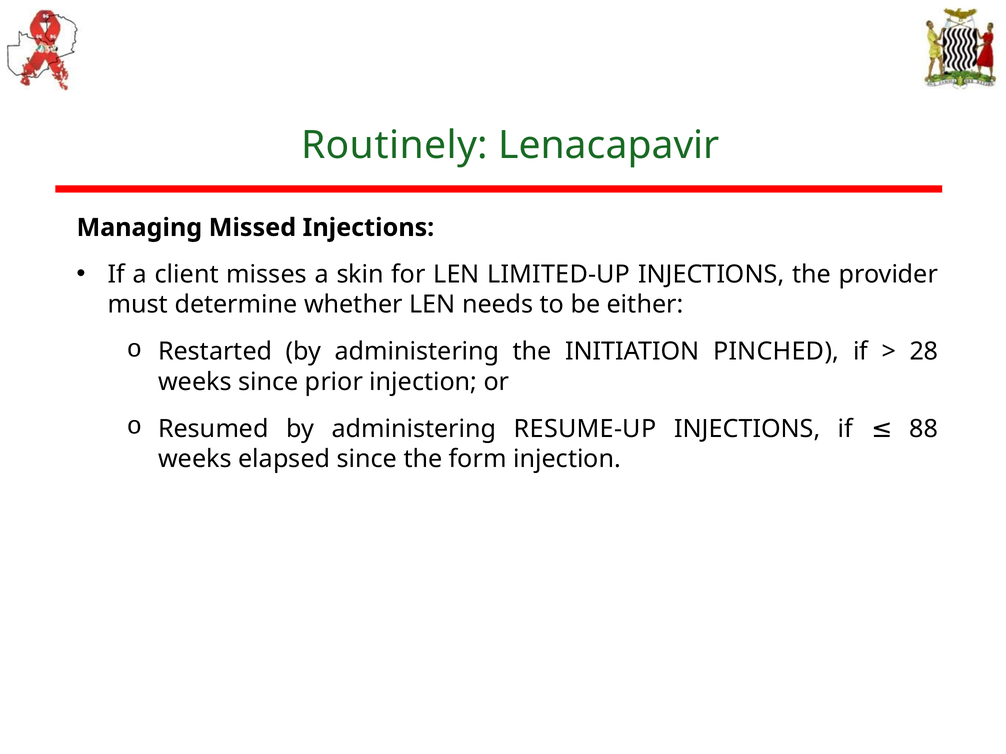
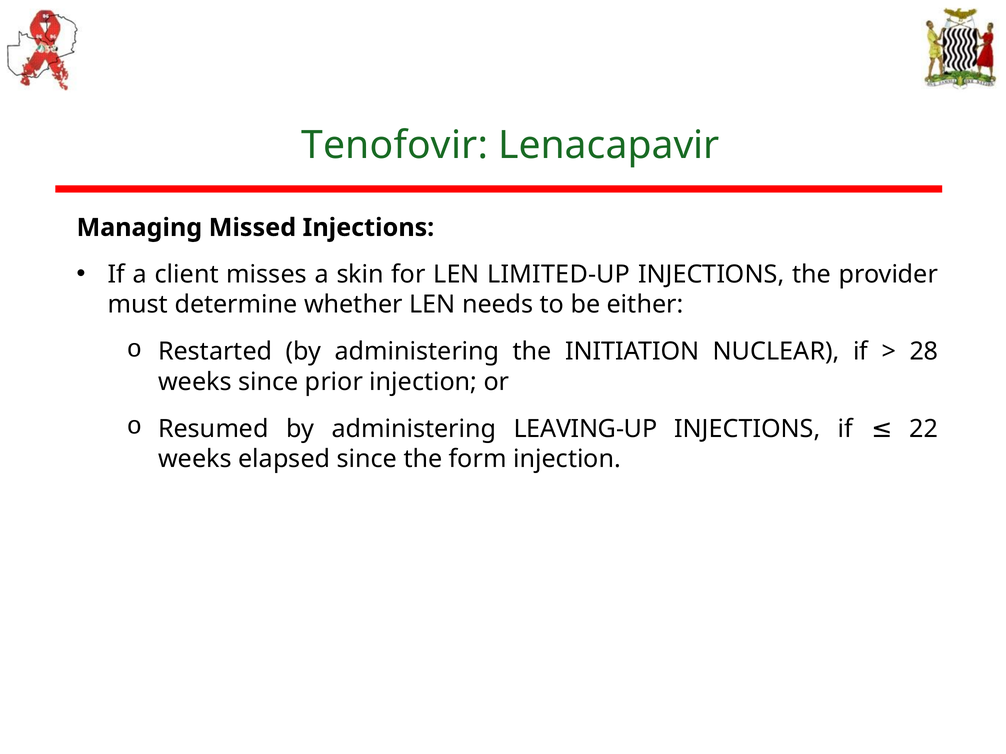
Routinely: Routinely -> Tenofovir
PINCHED: PINCHED -> NUCLEAR
RESUME-UP: RESUME-UP -> LEAVING-UP
88: 88 -> 22
